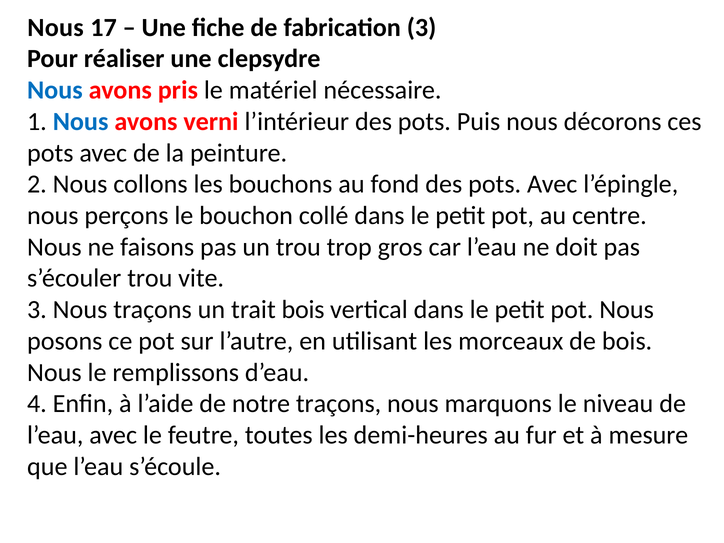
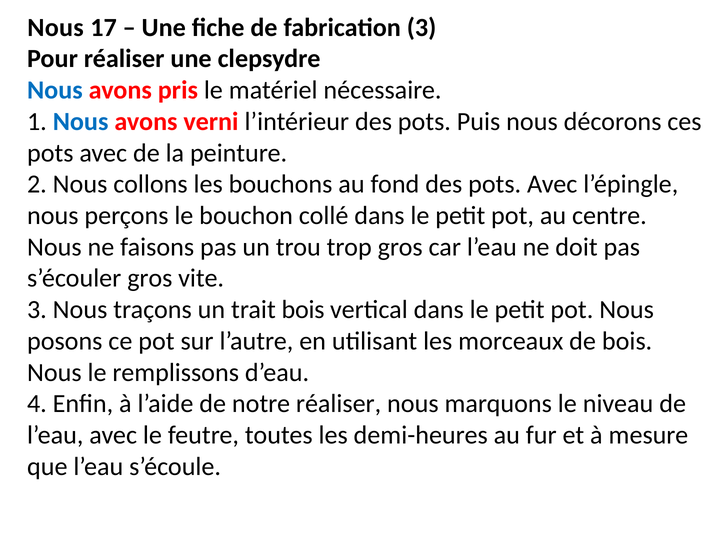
s’écouler trou: trou -> gros
notre traçons: traçons -> réaliser
